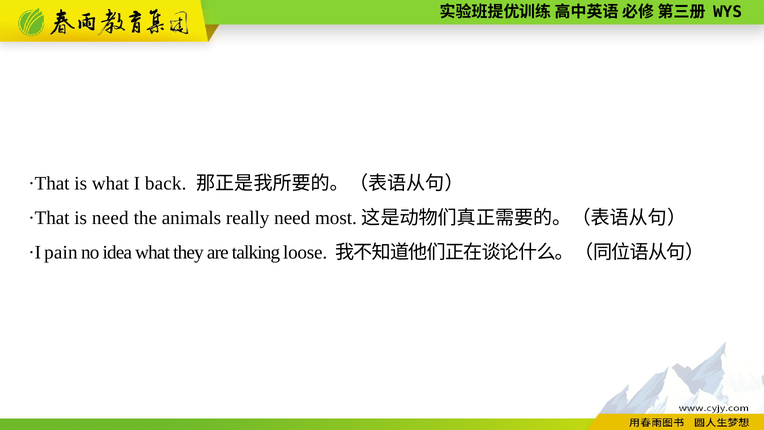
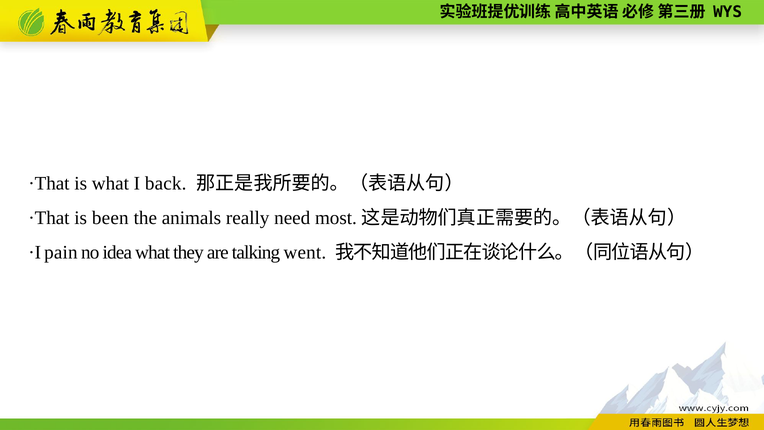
is need: need -> been
loose: loose -> went
